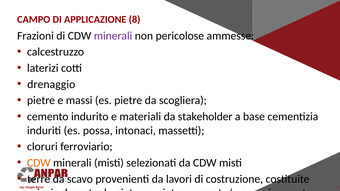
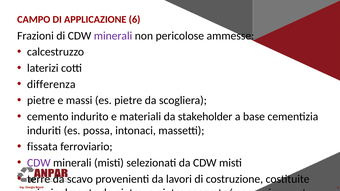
8: 8 -> 6
drenaggio: drenaggio -> differenza
cloruri: cloruri -> fissata
CDW at (39, 163) colour: orange -> purple
